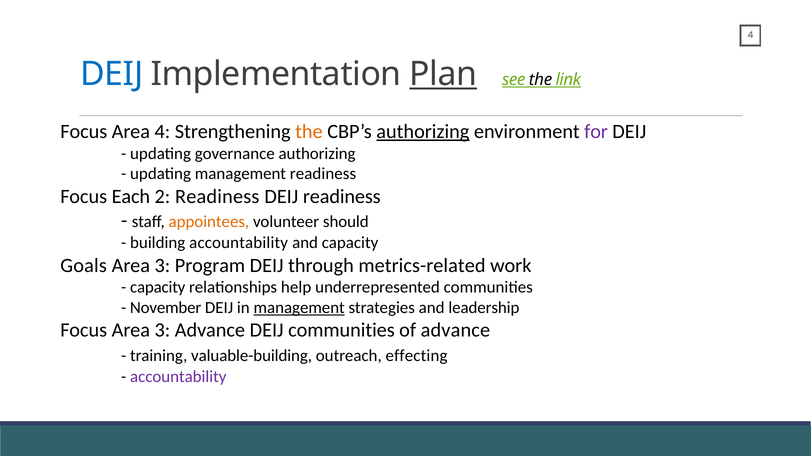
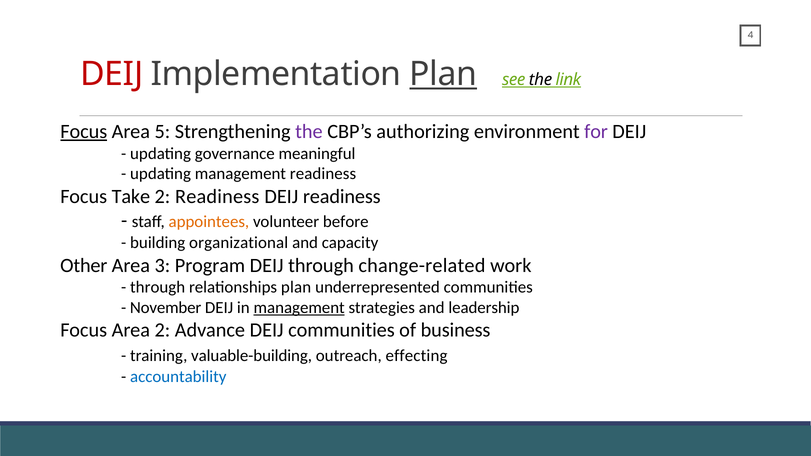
DEIJ at (112, 74) colour: blue -> red
Focus at (84, 132) underline: none -> present
Area 4: 4 -> 5
the at (309, 132) colour: orange -> purple
authorizing at (423, 132) underline: present -> none
governance authorizing: authorizing -> meaningful
Each: Each -> Take
should: should -> before
building accountability: accountability -> organizational
Goals: Goals -> Other
metrics-related: metrics-related -> change-related
capacity at (158, 288): capacity -> through
relationships help: help -> plan
Focus Area 3: 3 -> 2
of advance: advance -> business
accountability at (178, 377) colour: purple -> blue
